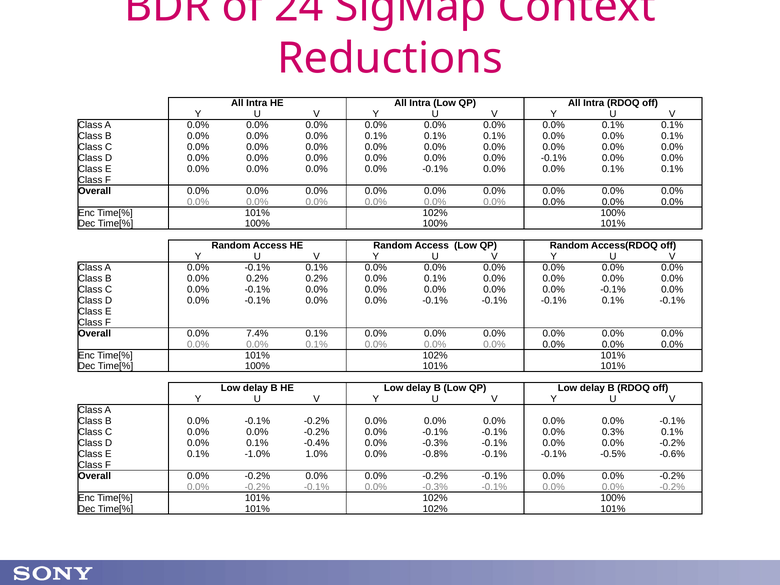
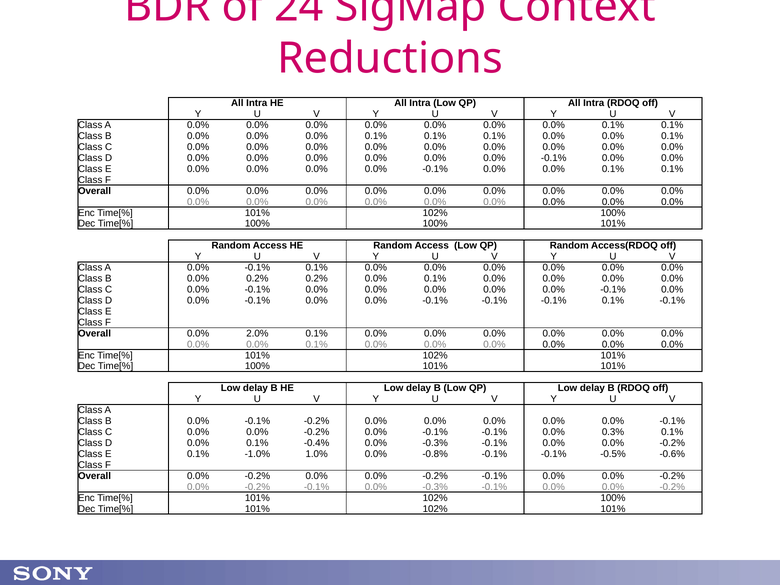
7.4%: 7.4% -> 2.0%
